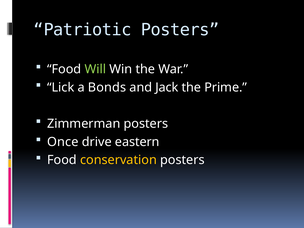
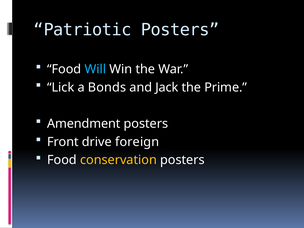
Will colour: light green -> light blue
Zimmerman: Zimmerman -> Amendment
Once: Once -> Front
eastern: eastern -> foreign
